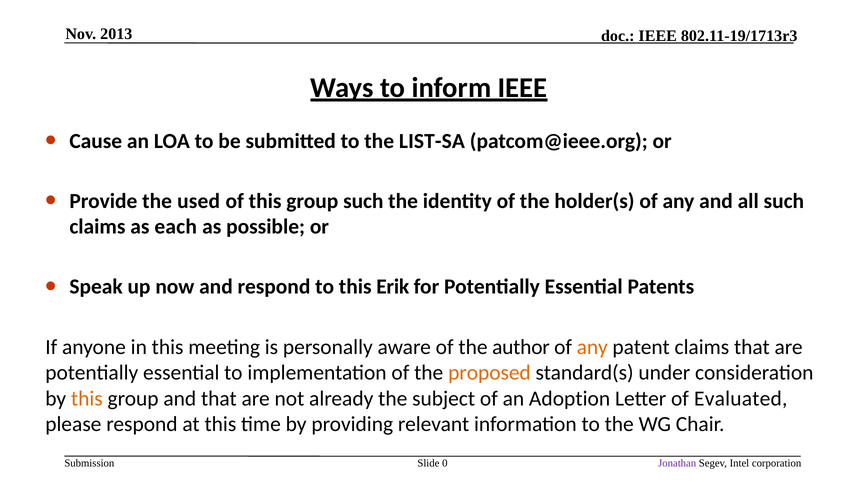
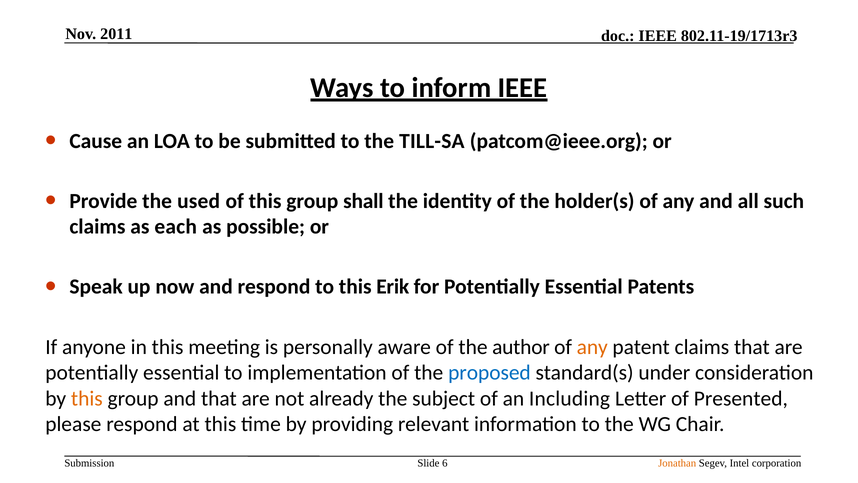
2013: 2013 -> 2011
LIST-SA: LIST-SA -> TILL-SA
group such: such -> shall
proposed colour: orange -> blue
Adoption: Adoption -> Including
Evaluated: Evaluated -> Presented
0: 0 -> 6
Jonathan colour: purple -> orange
